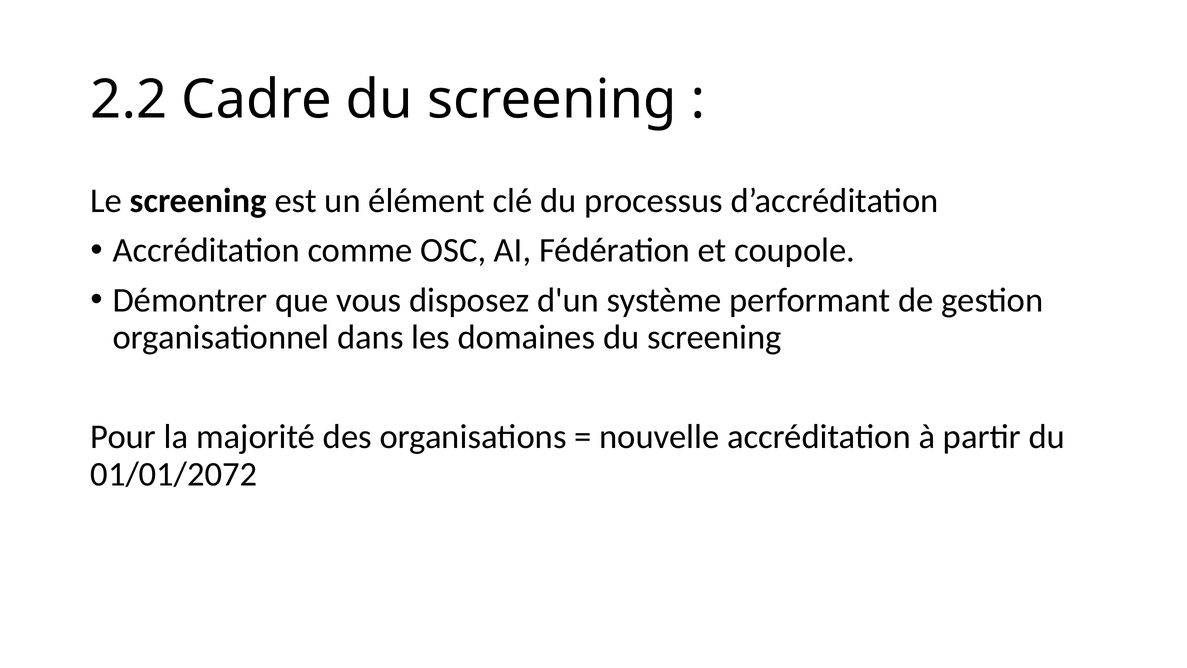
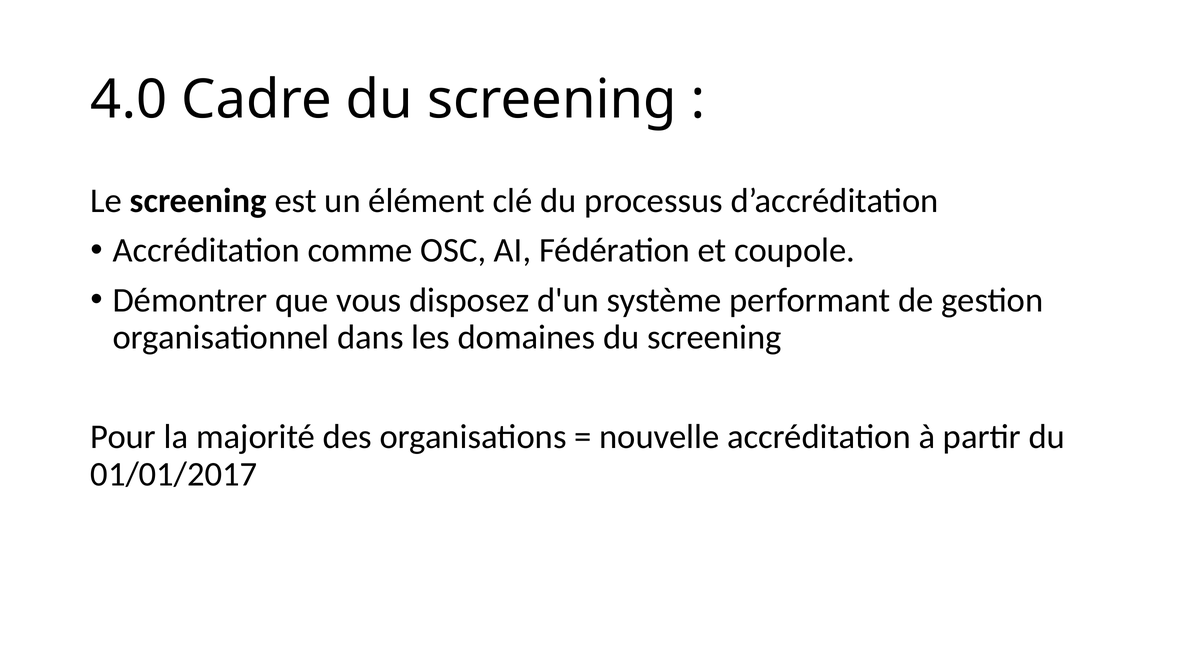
2.2: 2.2 -> 4.0
01/01/2072: 01/01/2072 -> 01/01/2017
